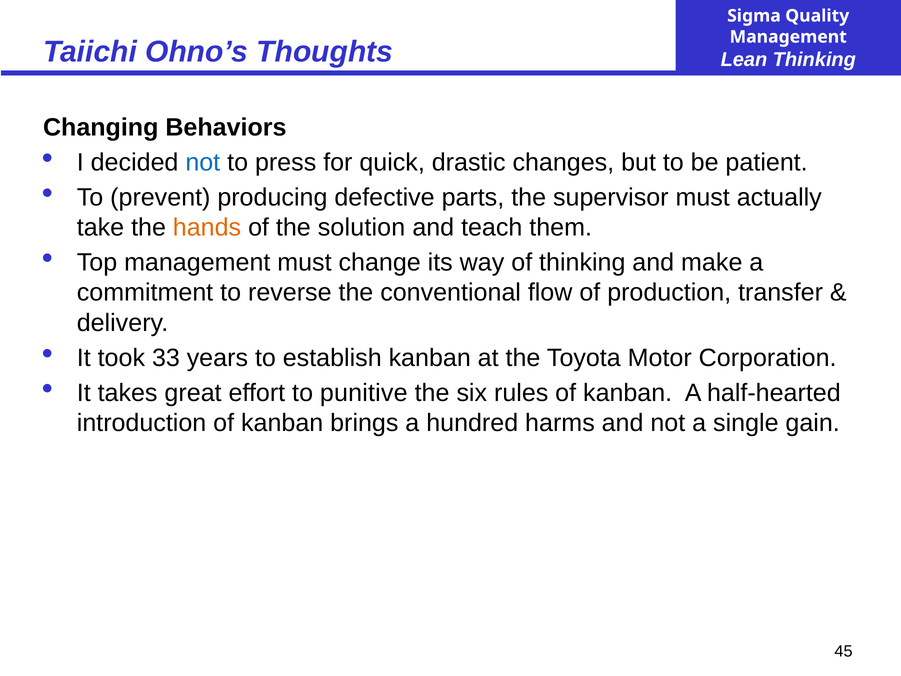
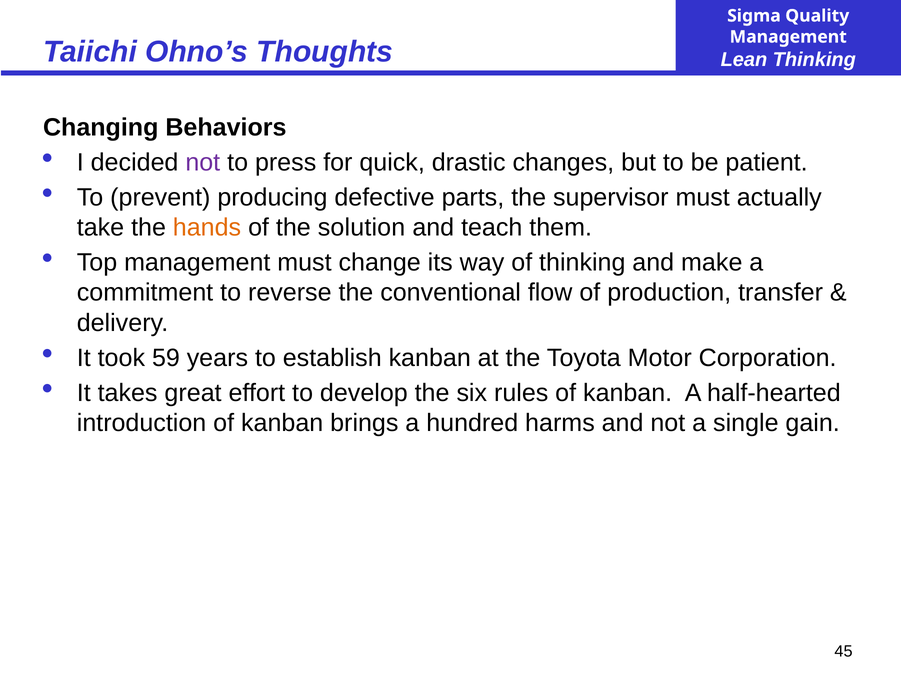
not at (203, 162) colour: blue -> purple
33: 33 -> 59
punitive: punitive -> develop
